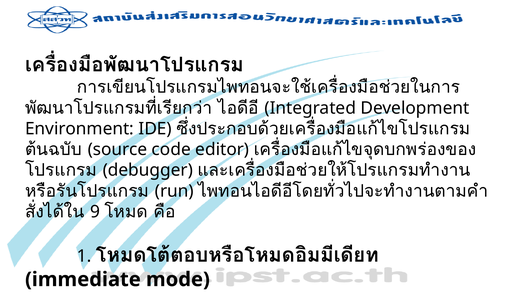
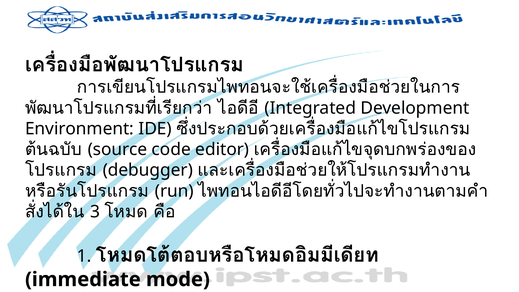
9: 9 -> 3
